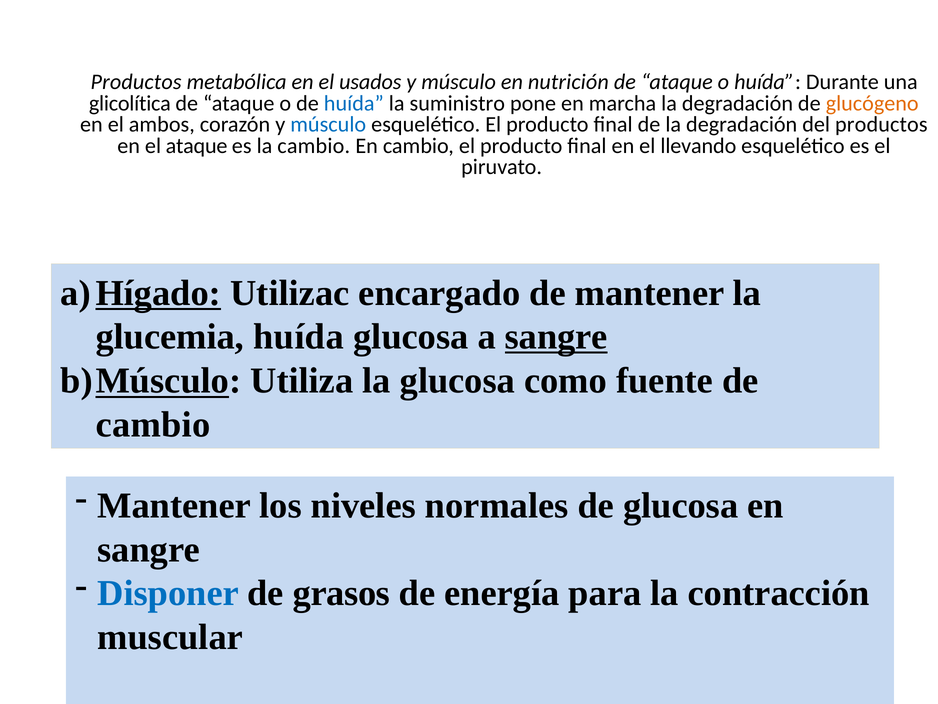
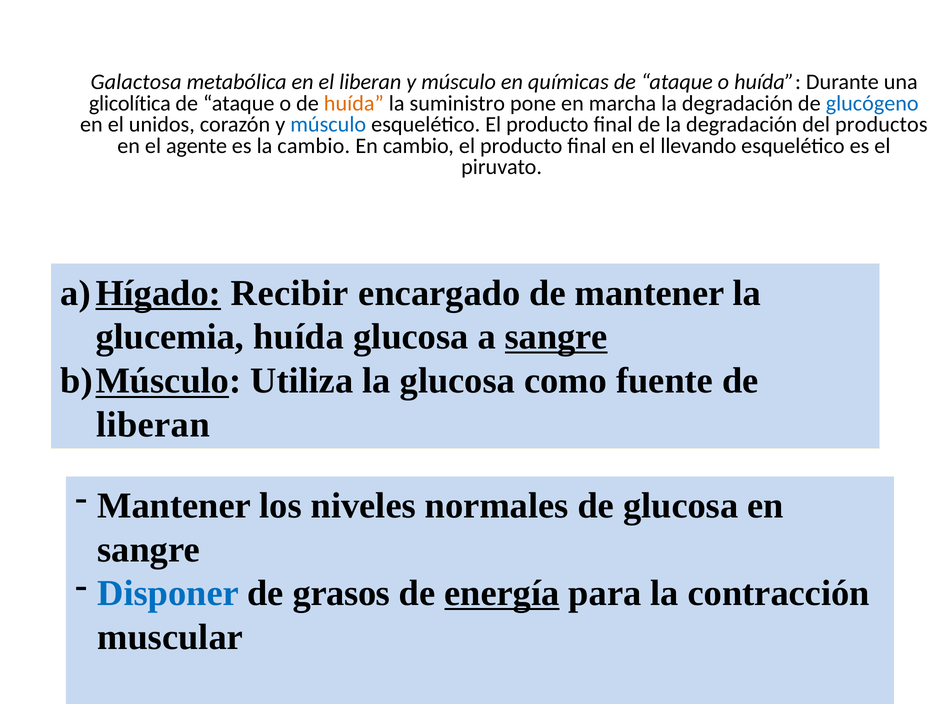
Productos at (136, 82): Productos -> Galactosa
el usados: usados -> liberan
nutrición: nutrición -> químicas
huída at (354, 103) colour: blue -> orange
glucógeno at (872, 103) colour: orange -> blue
ambos: ambos -> unidos
el ataque: ataque -> agente
Utilizac: Utilizac -> Recibir
cambio at (153, 424): cambio -> liberan
energía underline: none -> present
